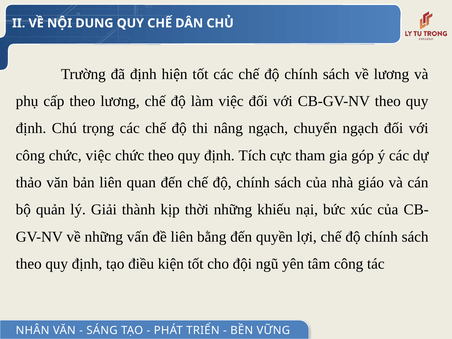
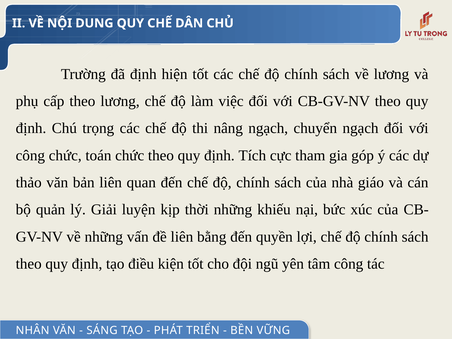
chức việc: việc -> toán
thành: thành -> luyện
